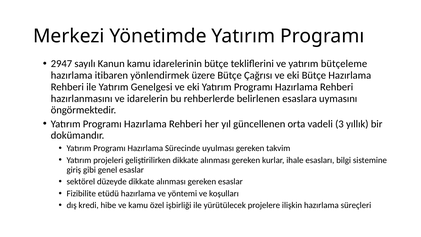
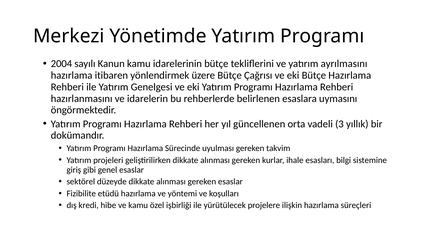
2947: 2947 -> 2004
bütçeleme: bütçeleme -> ayrılmasını
